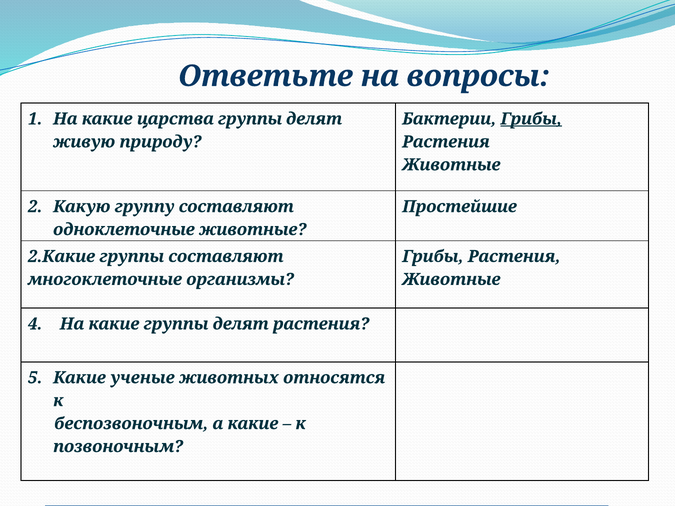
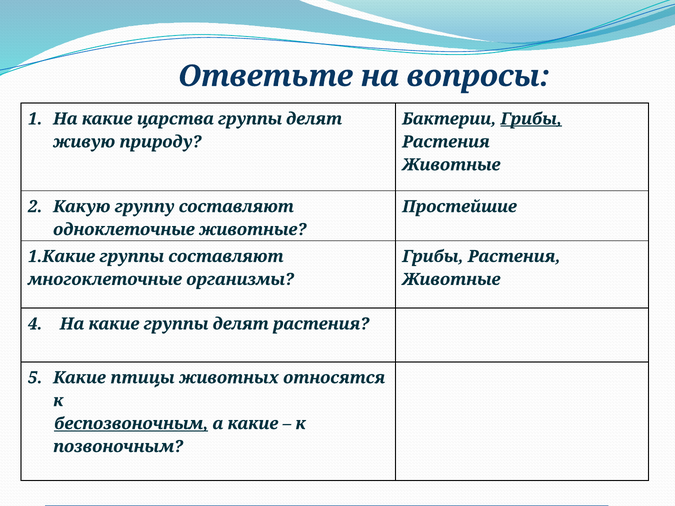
2.Какие: 2.Какие -> 1.Какие
ученые: ученые -> птицы
беспозвоночным underline: none -> present
